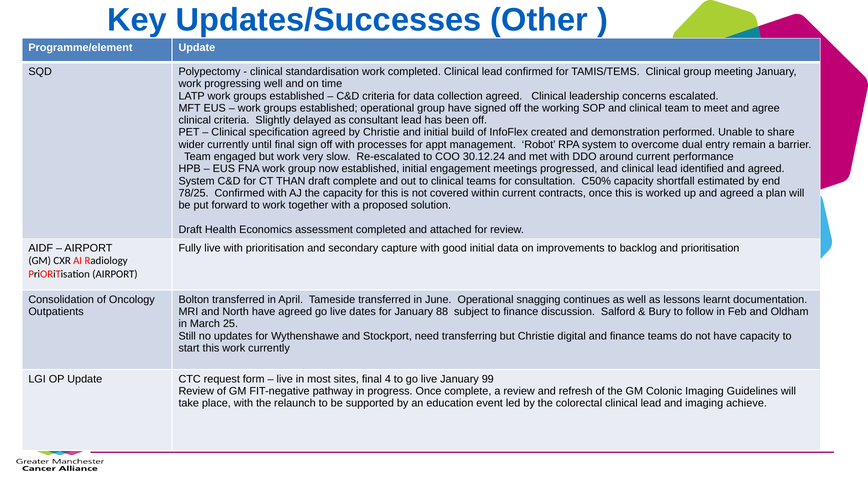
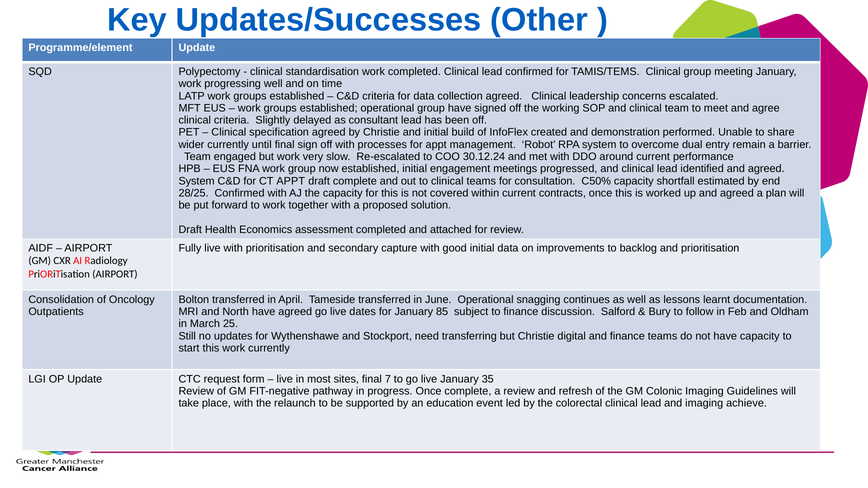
CT THAN: THAN -> APPT
78/25: 78/25 -> 28/25
88: 88 -> 85
4: 4 -> 7
99: 99 -> 35
